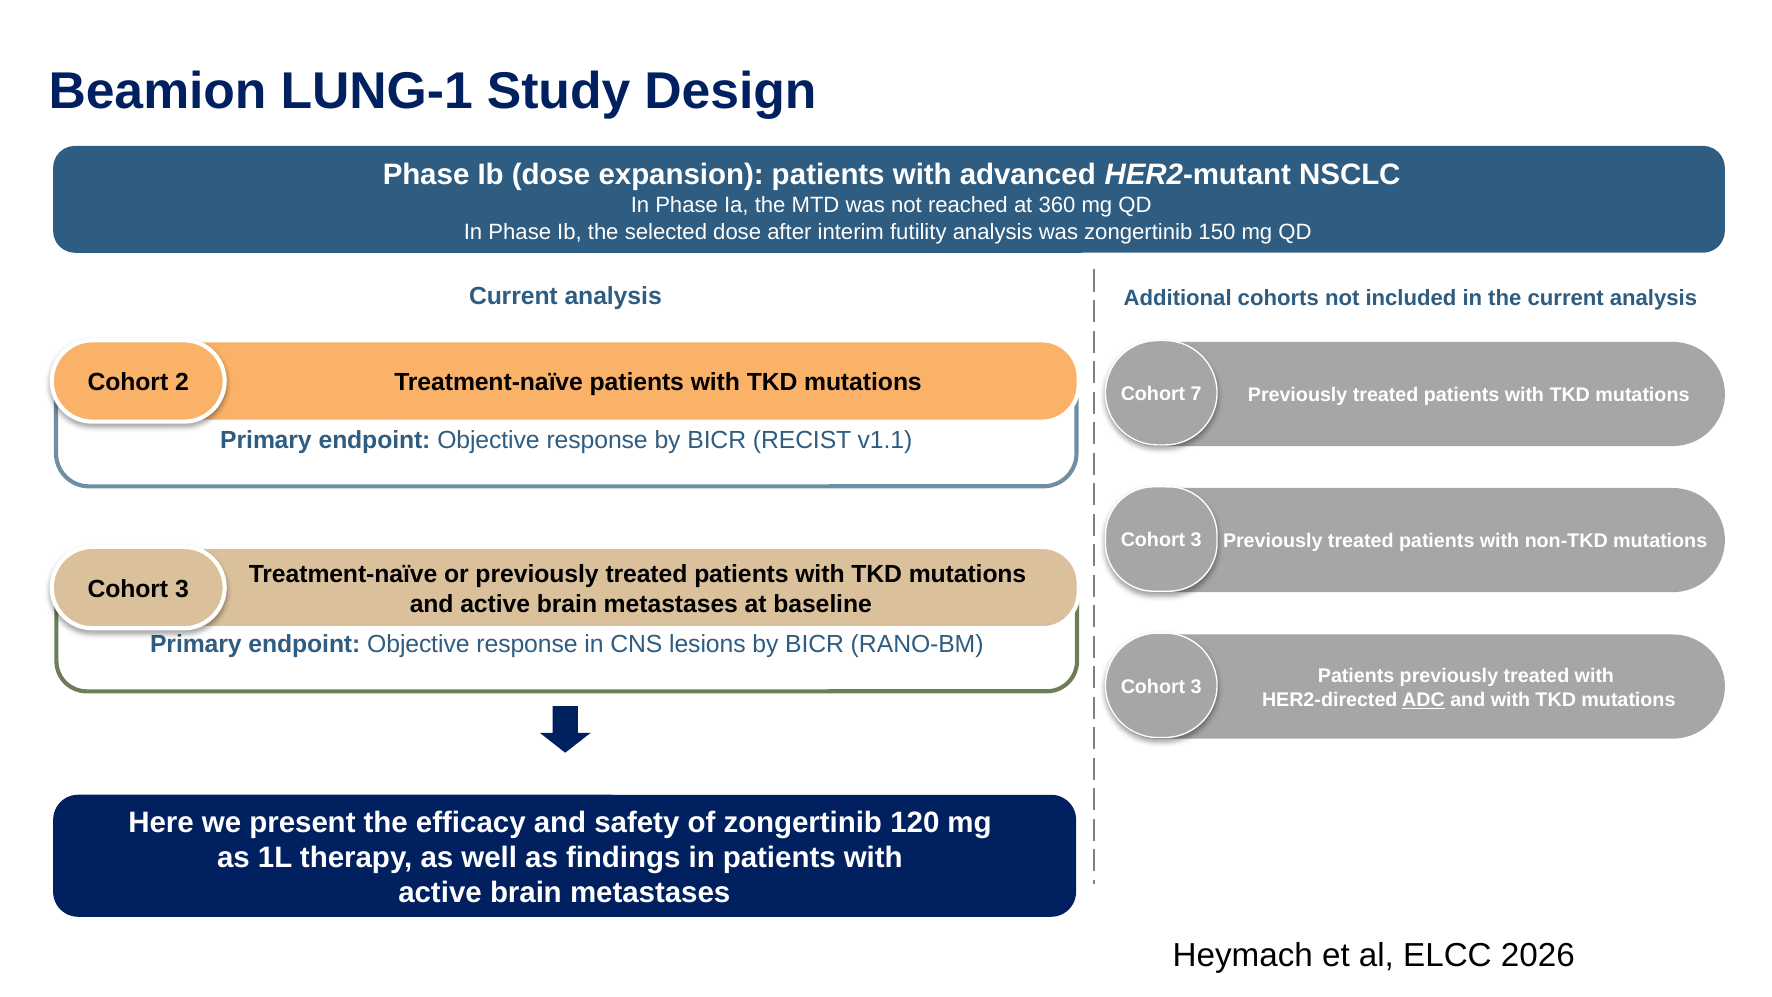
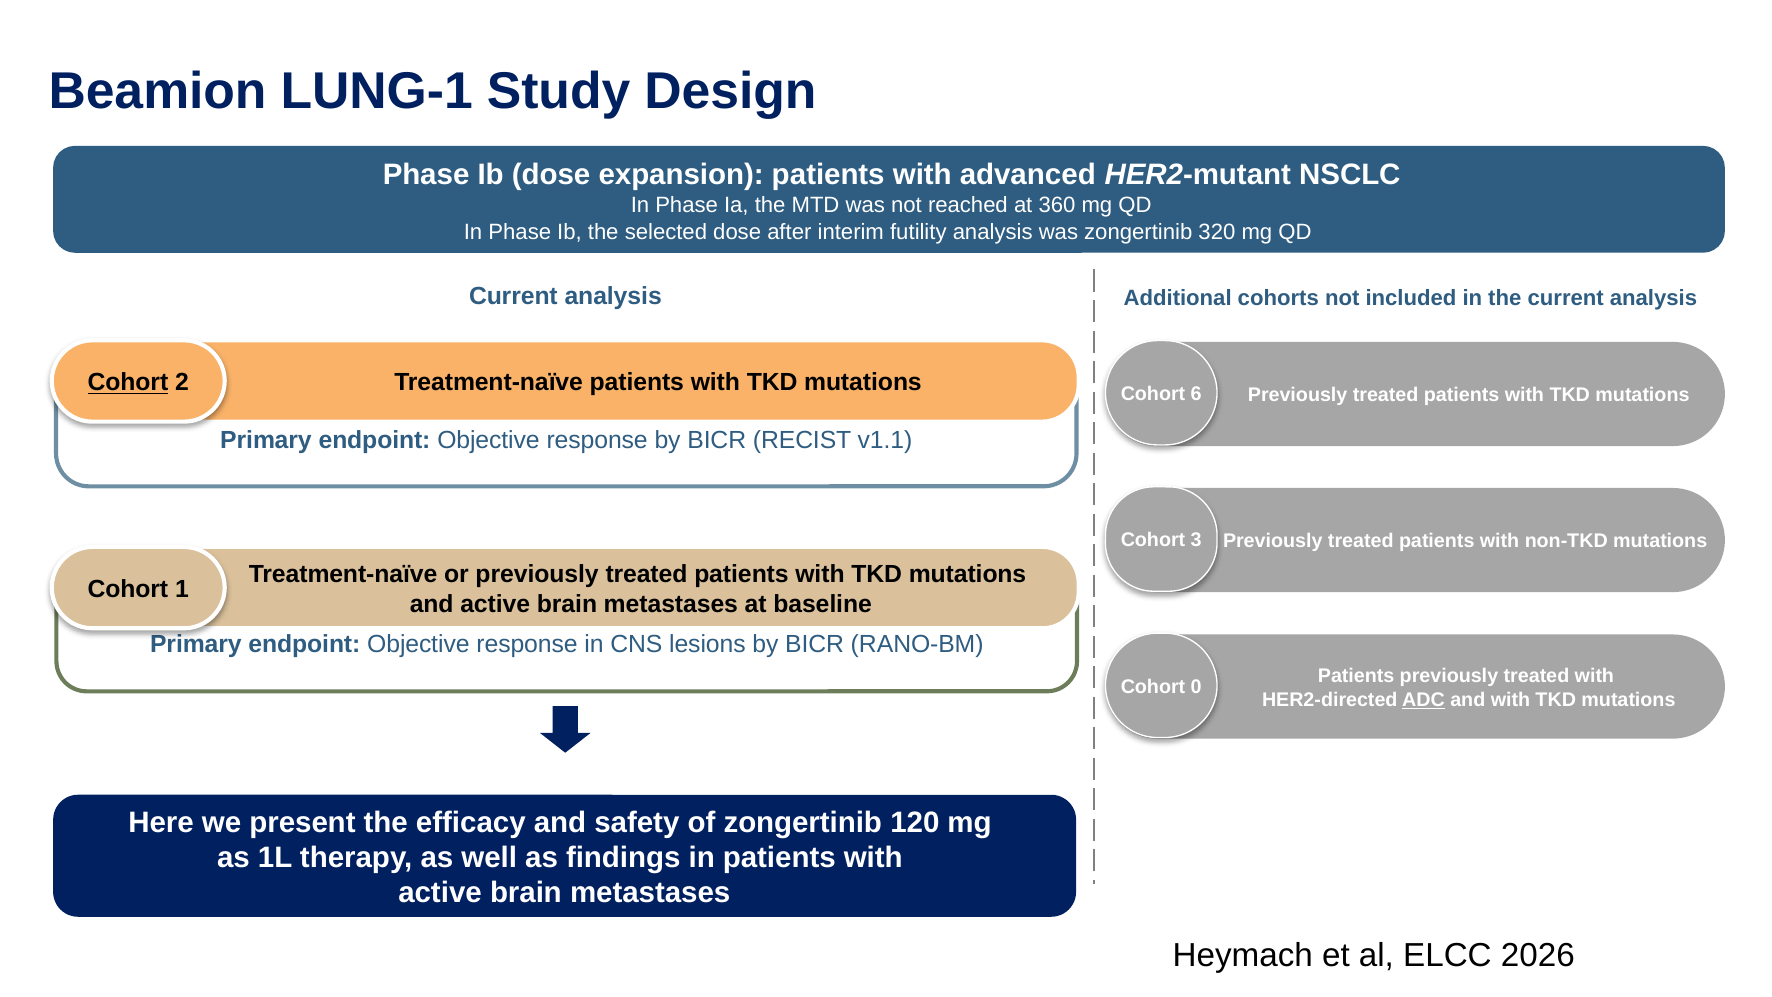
150: 150 -> 320
Cohort at (128, 383) underline: none -> present
7: 7 -> 6
3 at (182, 589): 3 -> 1
3 at (1196, 686): 3 -> 0
